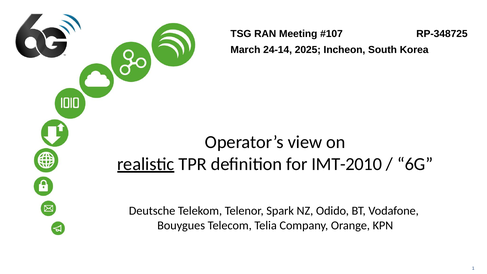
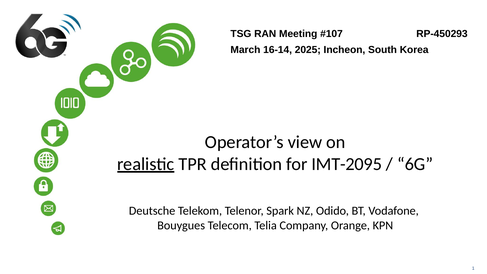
RP-348725: RP-348725 -> RP-450293
24-14: 24-14 -> 16-14
IMT-2010: IMT-2010 -> IMT-2095
